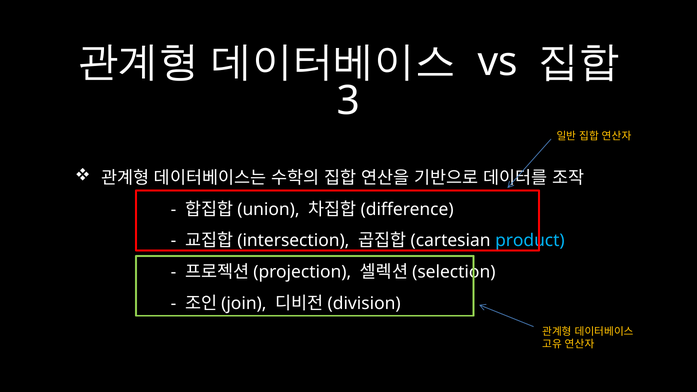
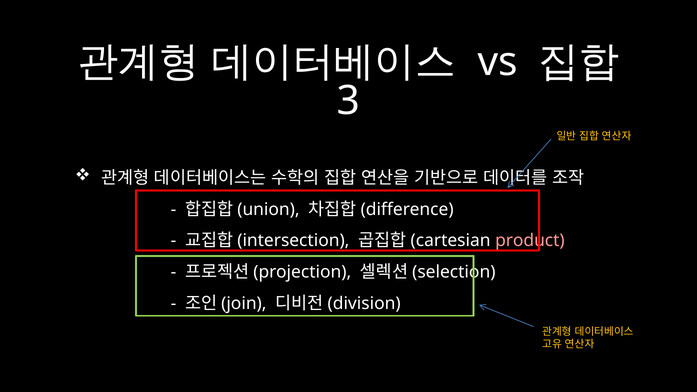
product colour: light blue -> pink
